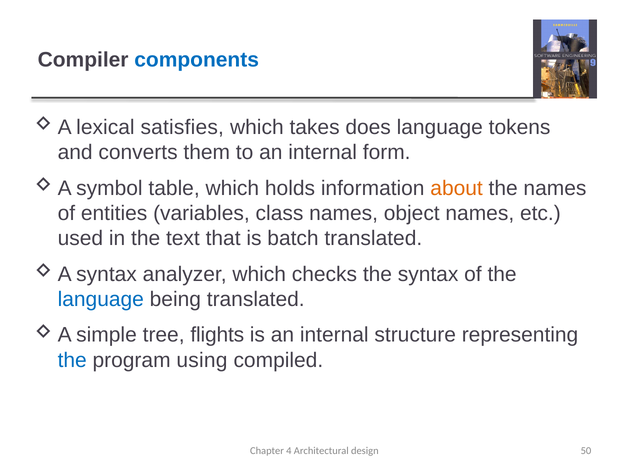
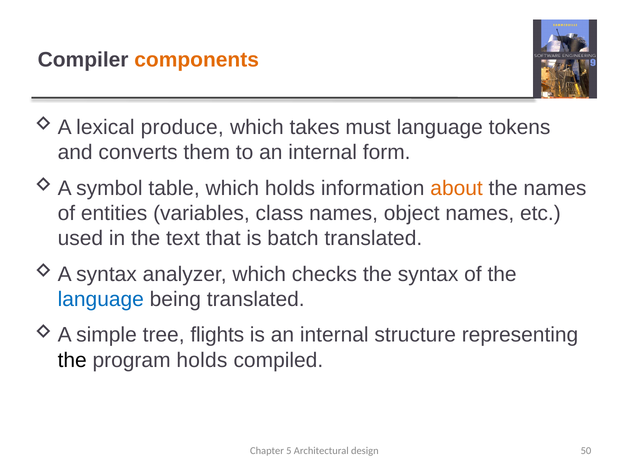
components colour: blue -> orange
satisfies: satisfies -> produce
does: does -> must
the at (72, 360) colour: blue -> black
program using: using -> holds
4: 4 -> 5
